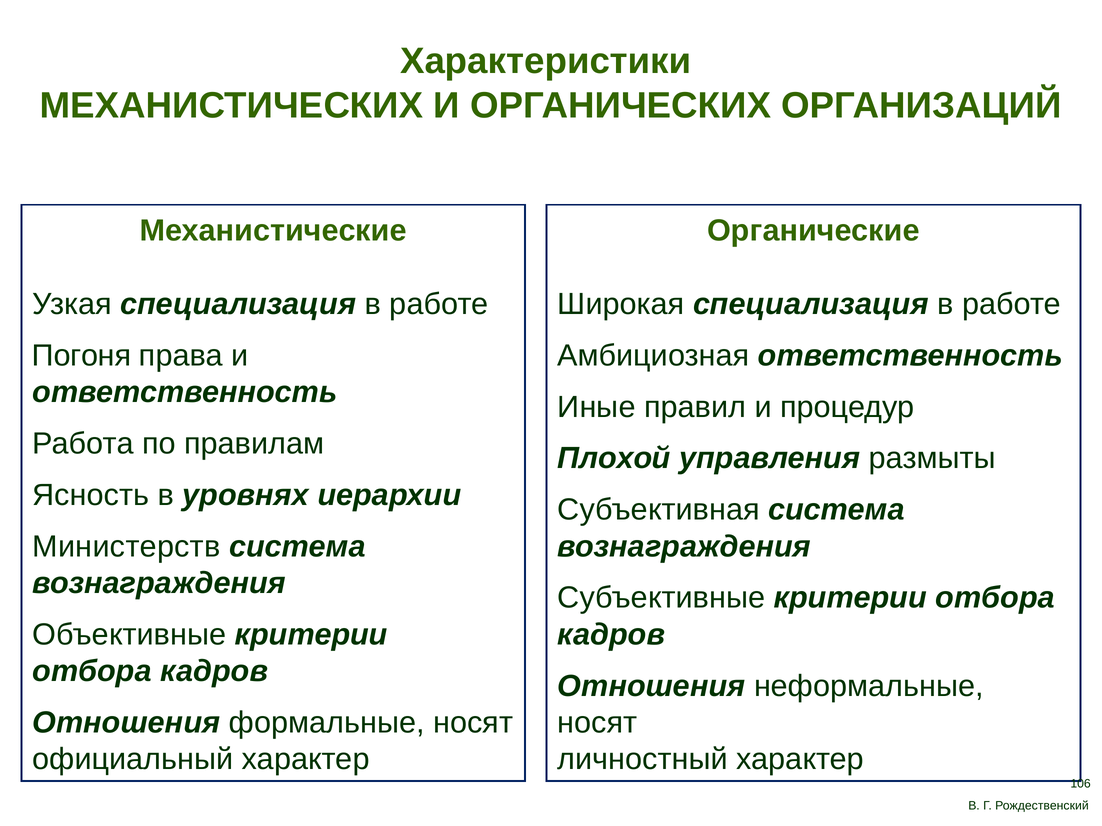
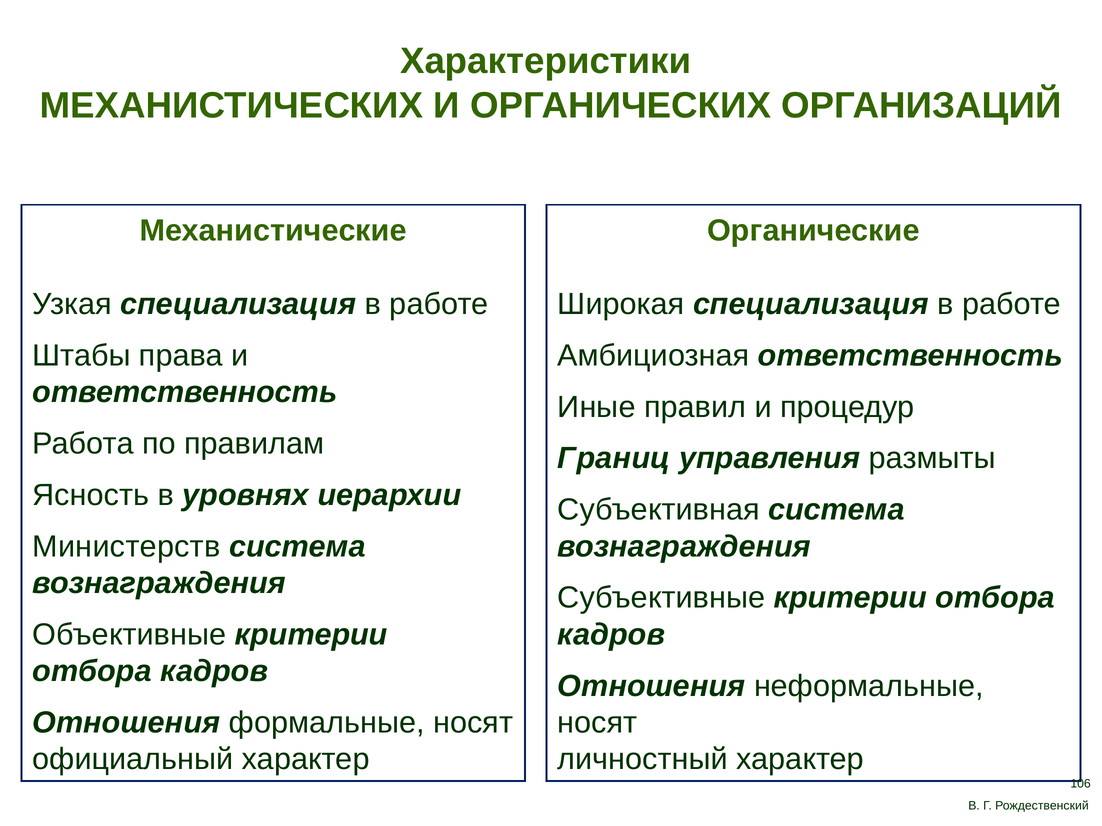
Погоня: Погоня -> Штабы
Плохой: Плохой -> Границ
